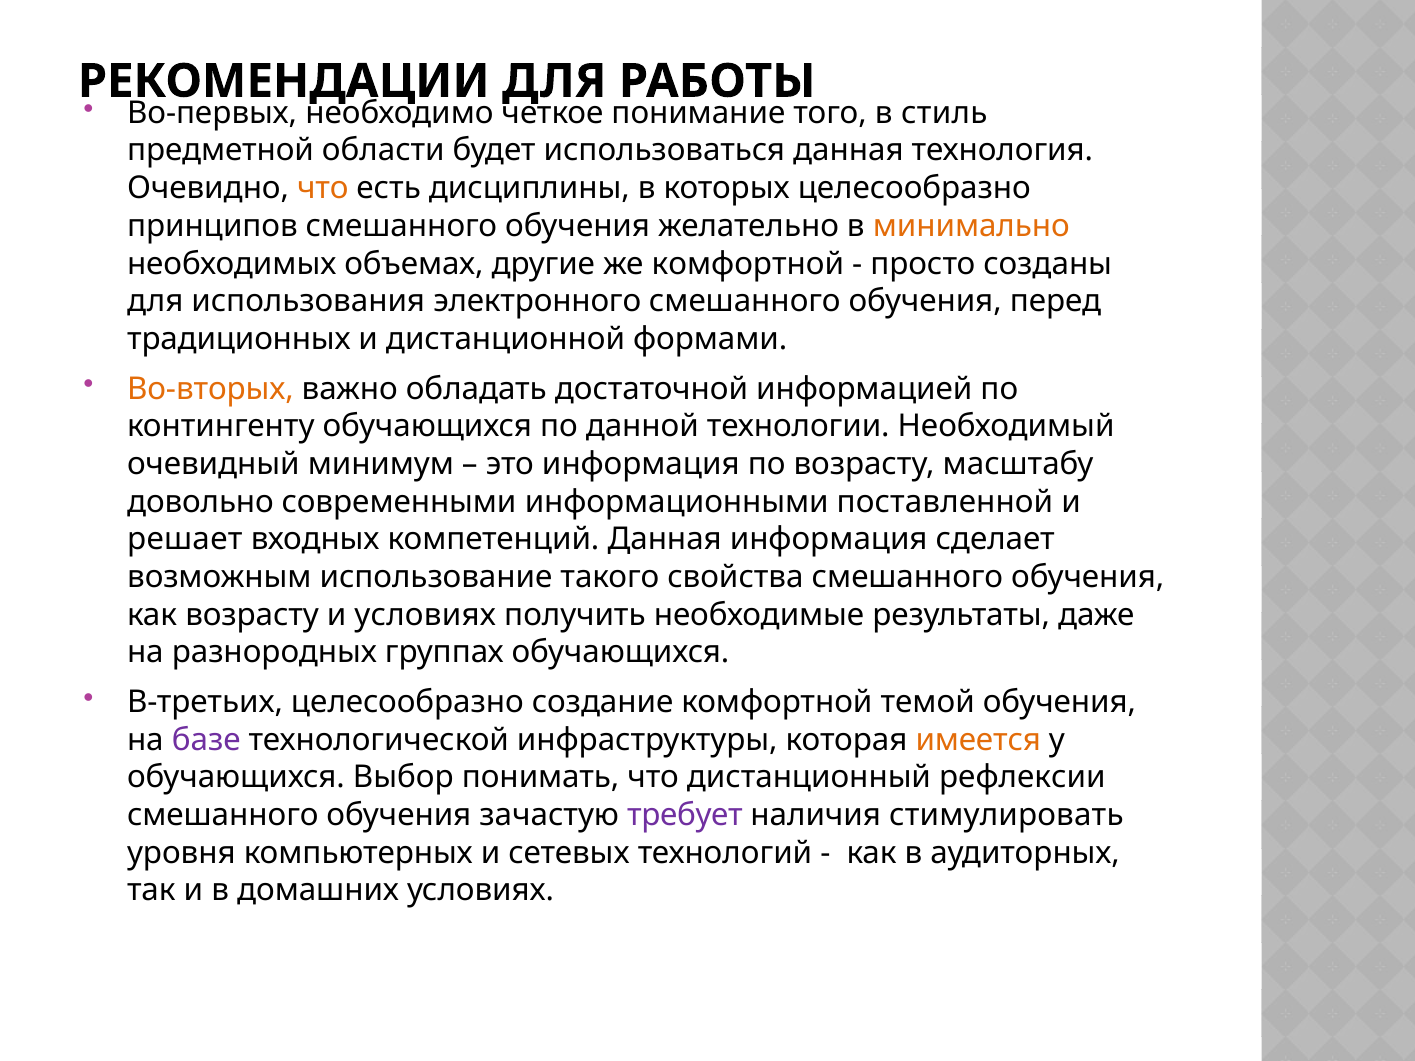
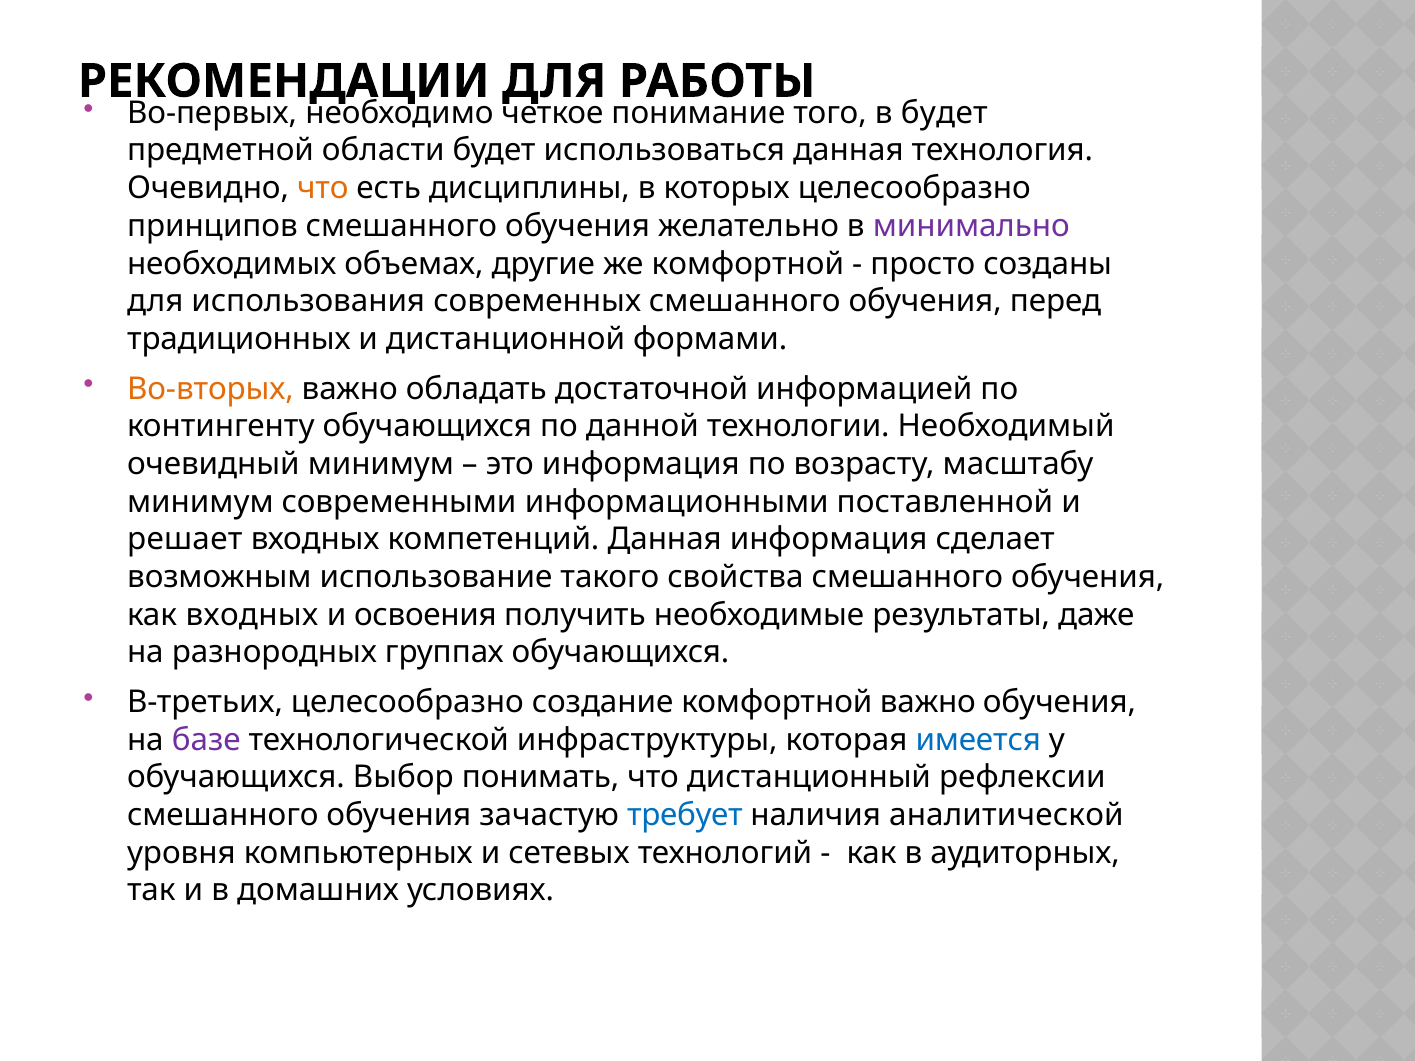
в стиль: стиль -> будет
минимально colour: orange -> purple
электронного: электронного -> современных
довольно at (200, 502): довольно -> минимум
как возрасту: возрасту -> входных
и условиях: условиях -> освоения
комфортной темой: темой -> важно
имеется colour: orange -> blue
требует colour: purple -> blue
стимулировать: стимулировать -> аналитической
